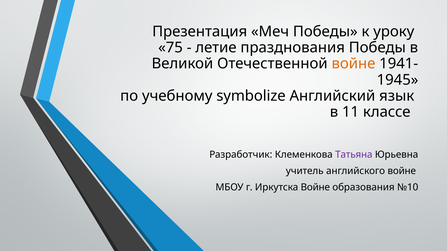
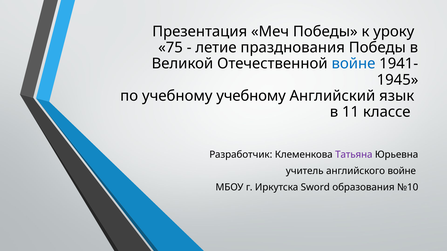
войне at (353, 64) colour: orange -> blue
учебному symbolize: symbolize -> учебному
Иркутска Войне: Войне -> Sword
